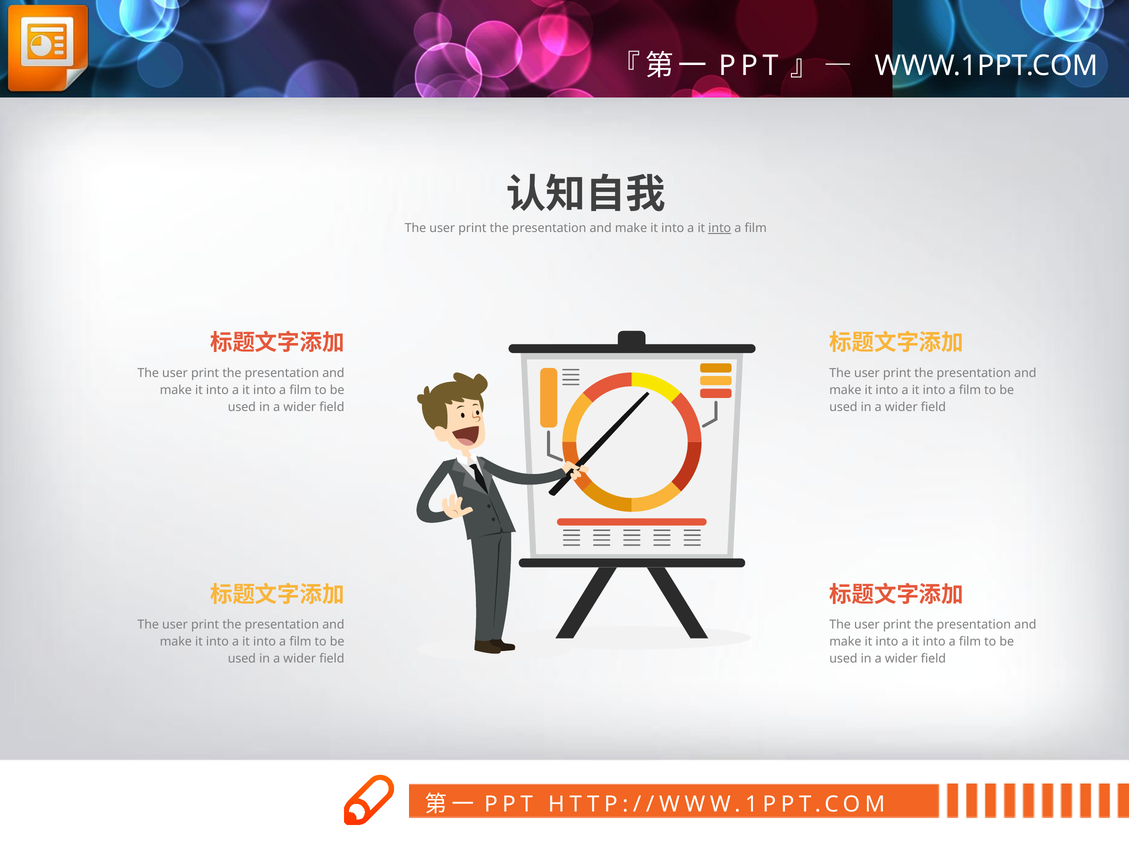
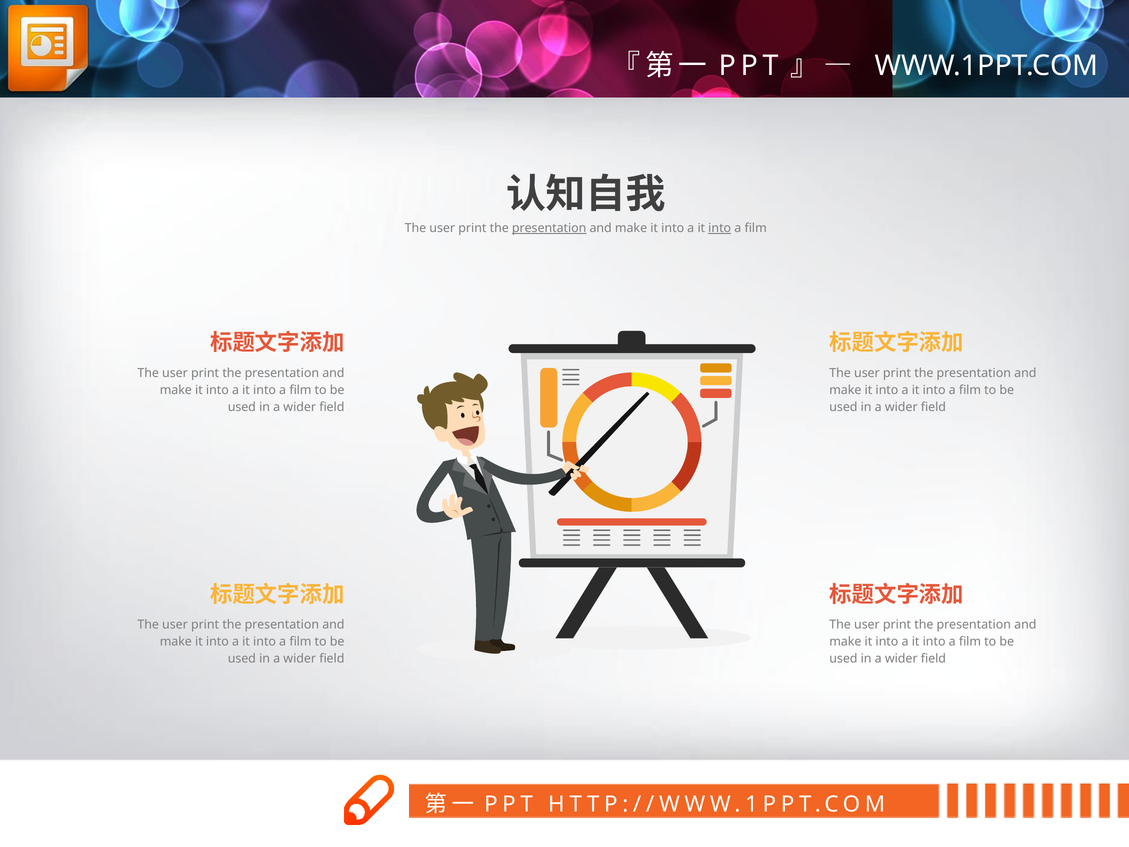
presentation at (549, 228) underline: none -> present
